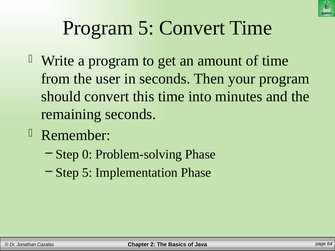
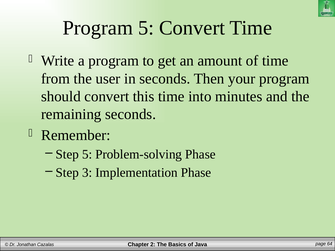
Step 0: 0 -> 5
Step 5: 5 -> 3
